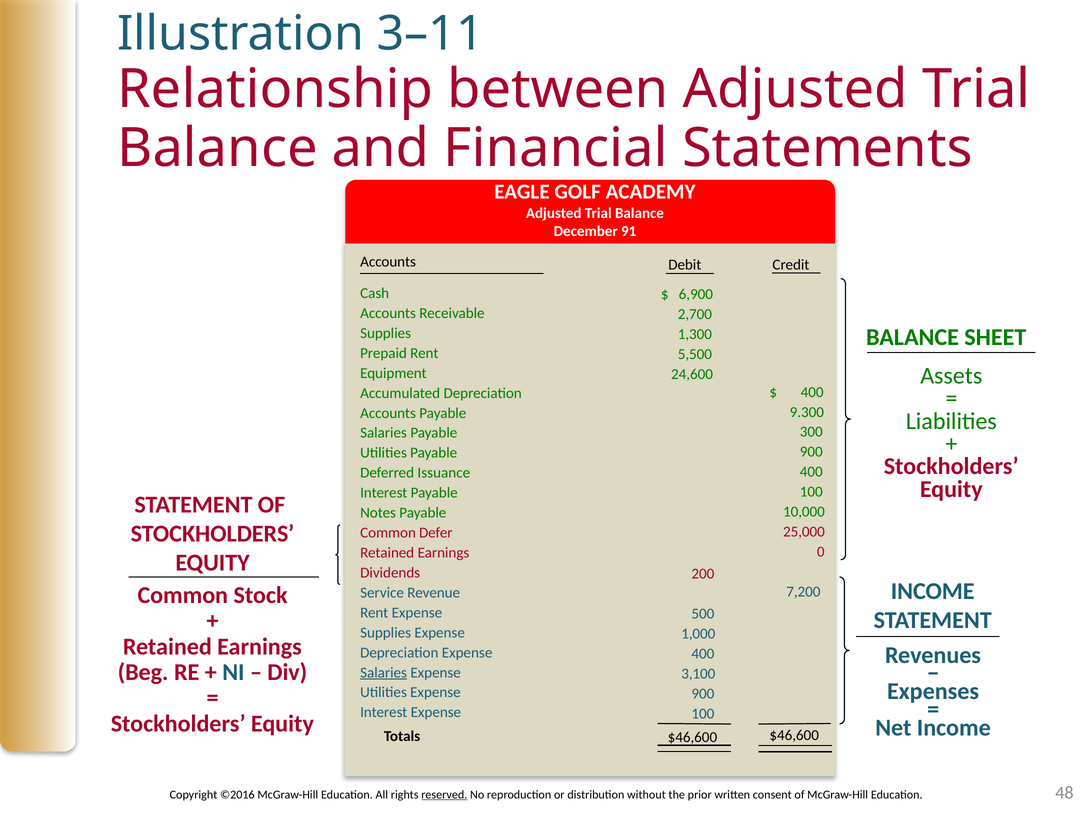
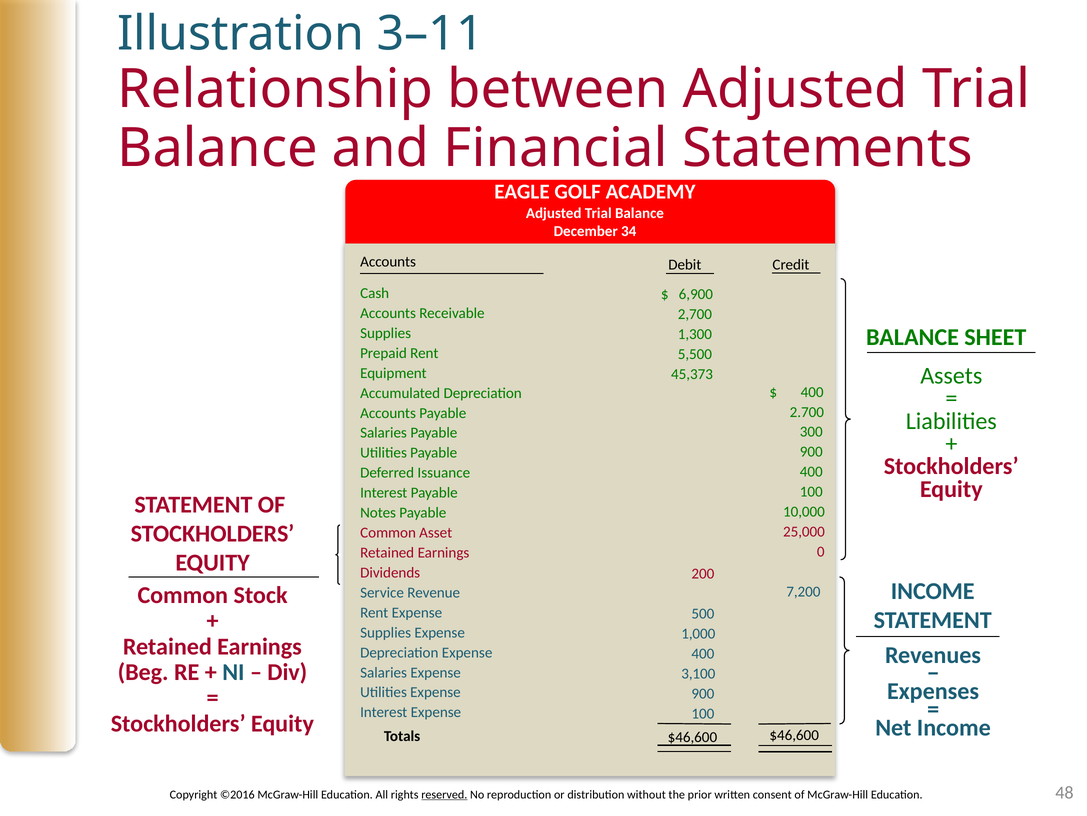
91: 91 -> 34
24,600: 24,600 -> 45,373
9.300: 9.300 -> 2.700
Defer: Defer -> Asset
Salaries at (384, 672) underline: present -> none
